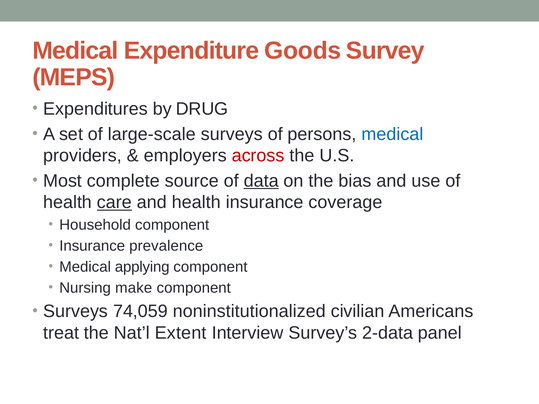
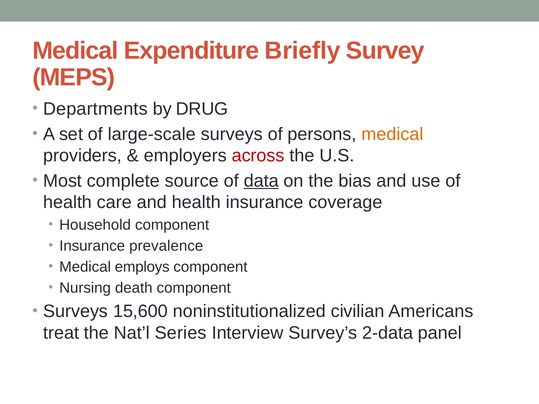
Goods: Goods -> Briefly
Expenditures: Expenditures -> Departments
medical at (392, 134) colour: blue -> orange
care underline: present -> none
applying: applying -> employs
make: make -> death
74,059: 74,059 -> 15,600
Extent: Extent -> Series
